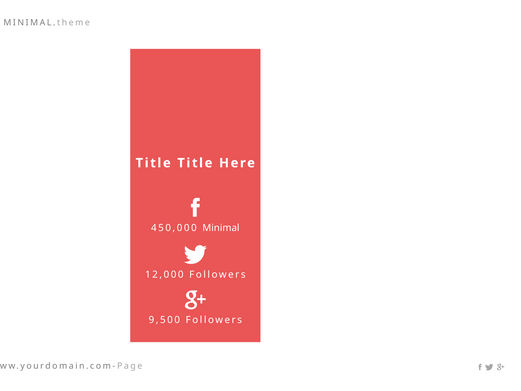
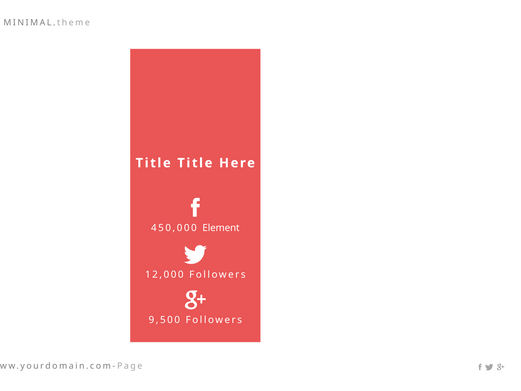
Minimal: Minimal -> Element
